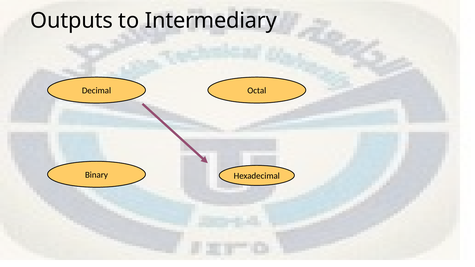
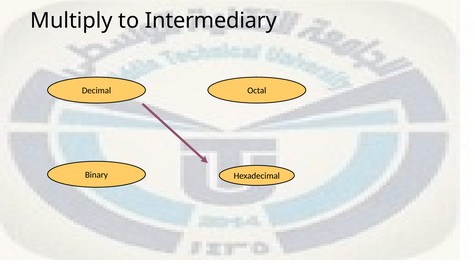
Outputs: Outputs -> Multiply
